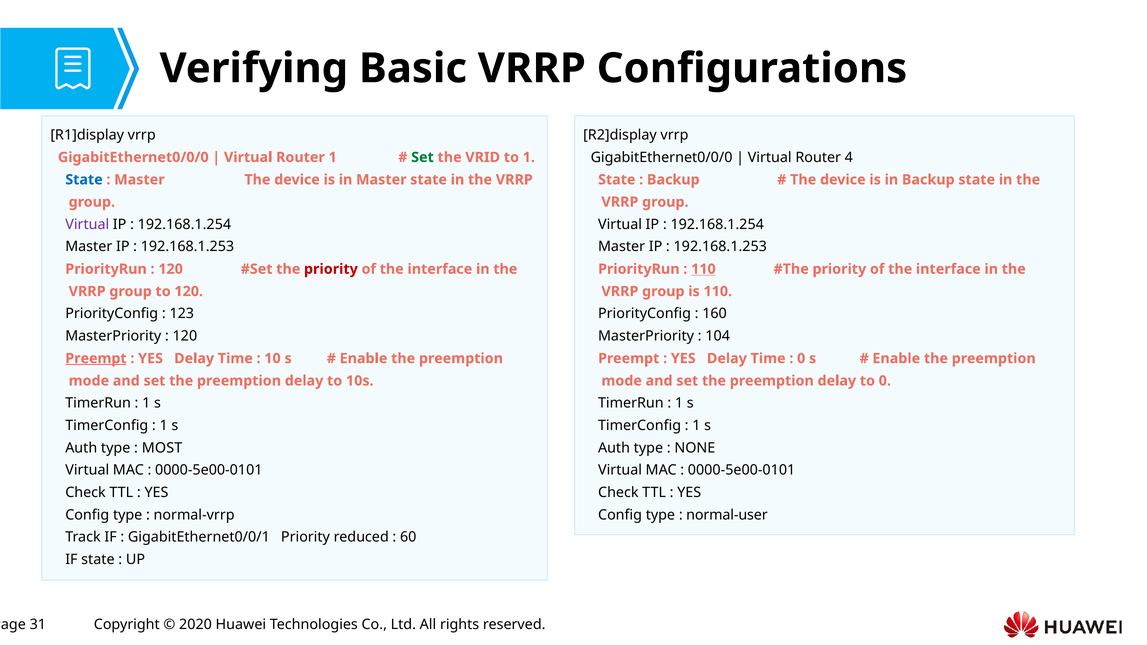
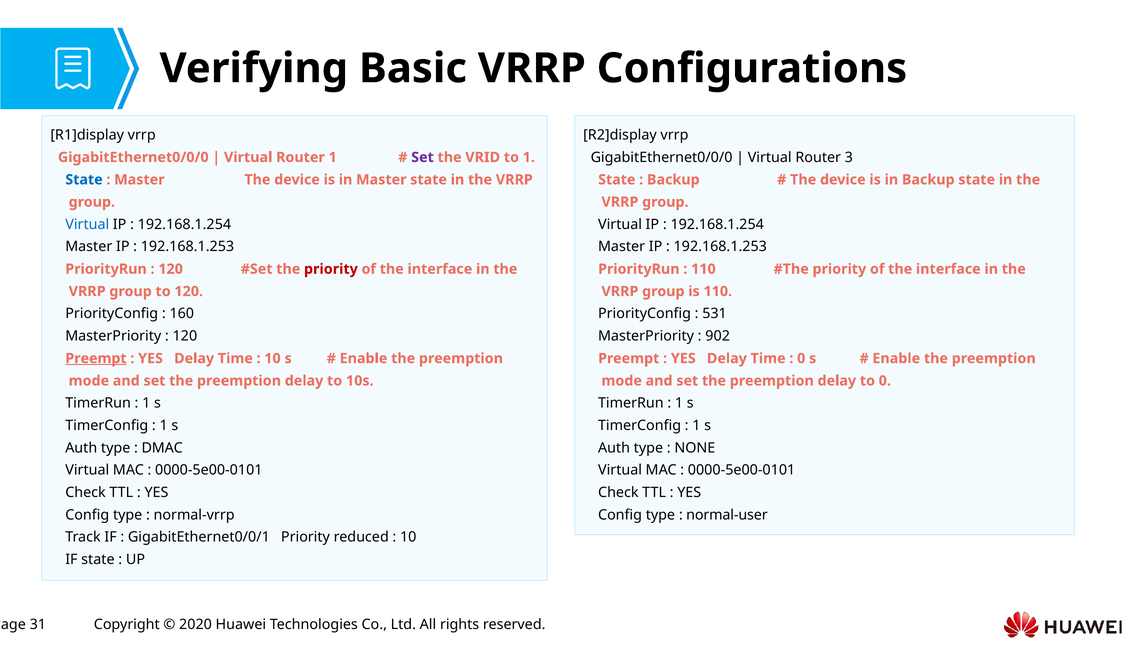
4: 4 -> 3
Set at (422, 157) colour: green -> purple
Virtual at (87, 224) colour: purple -> blue
110 at (703, 269) underline: present -> none
123: 123 -> 160
160: 160 -> 531
104: 104 -> 902
MOST: MOST -> DMAC
60 at (408, 537): 60 -> 10
